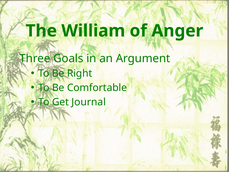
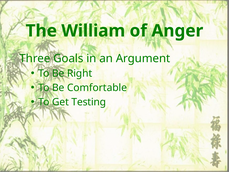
Journal: Journal -> Testing
